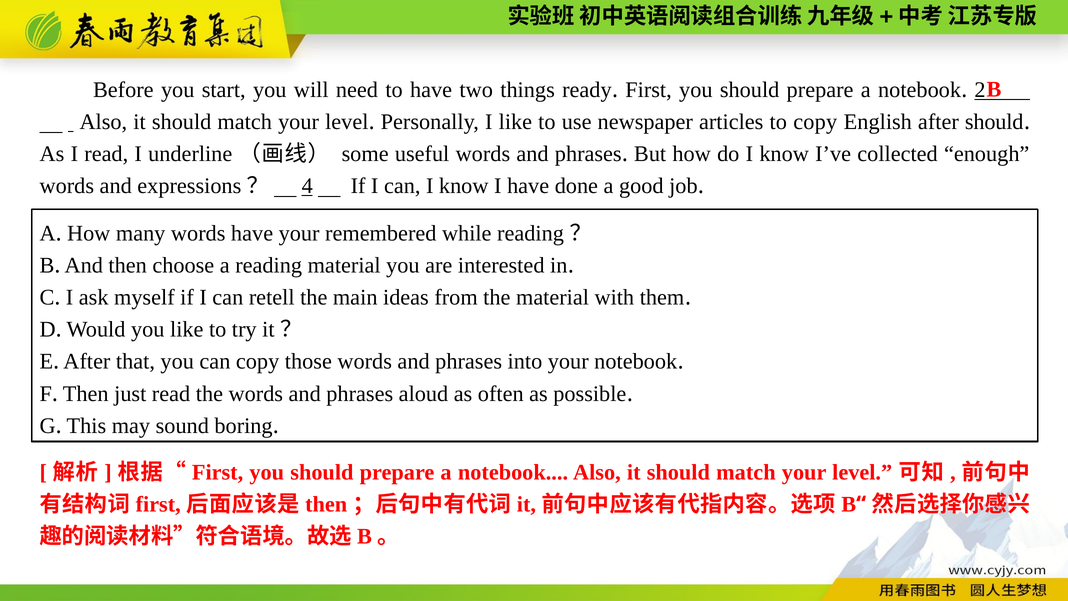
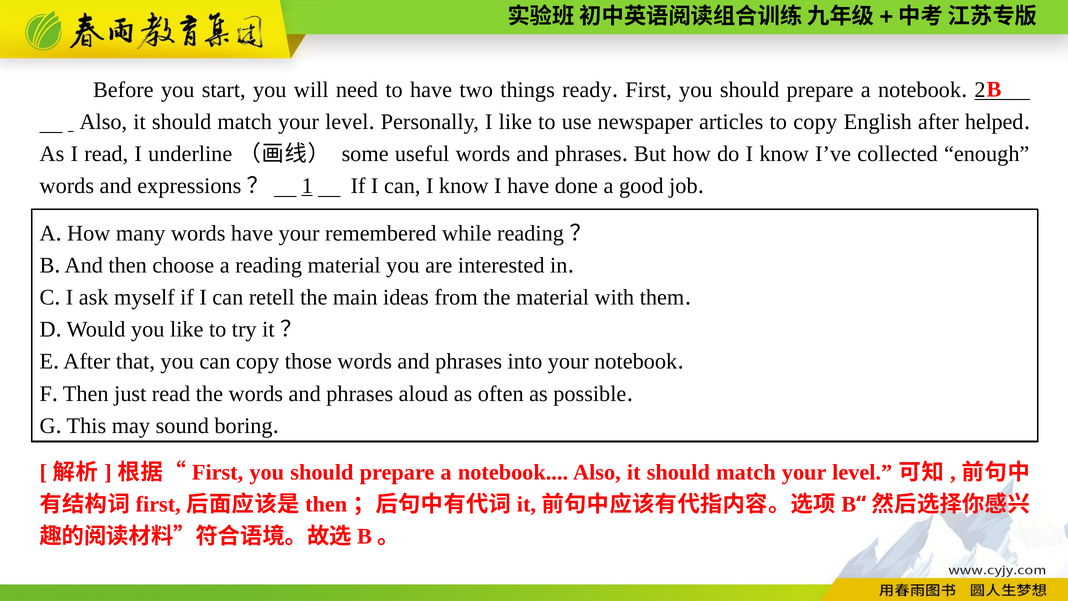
after should: should -> helped
4: 4 -> 1
